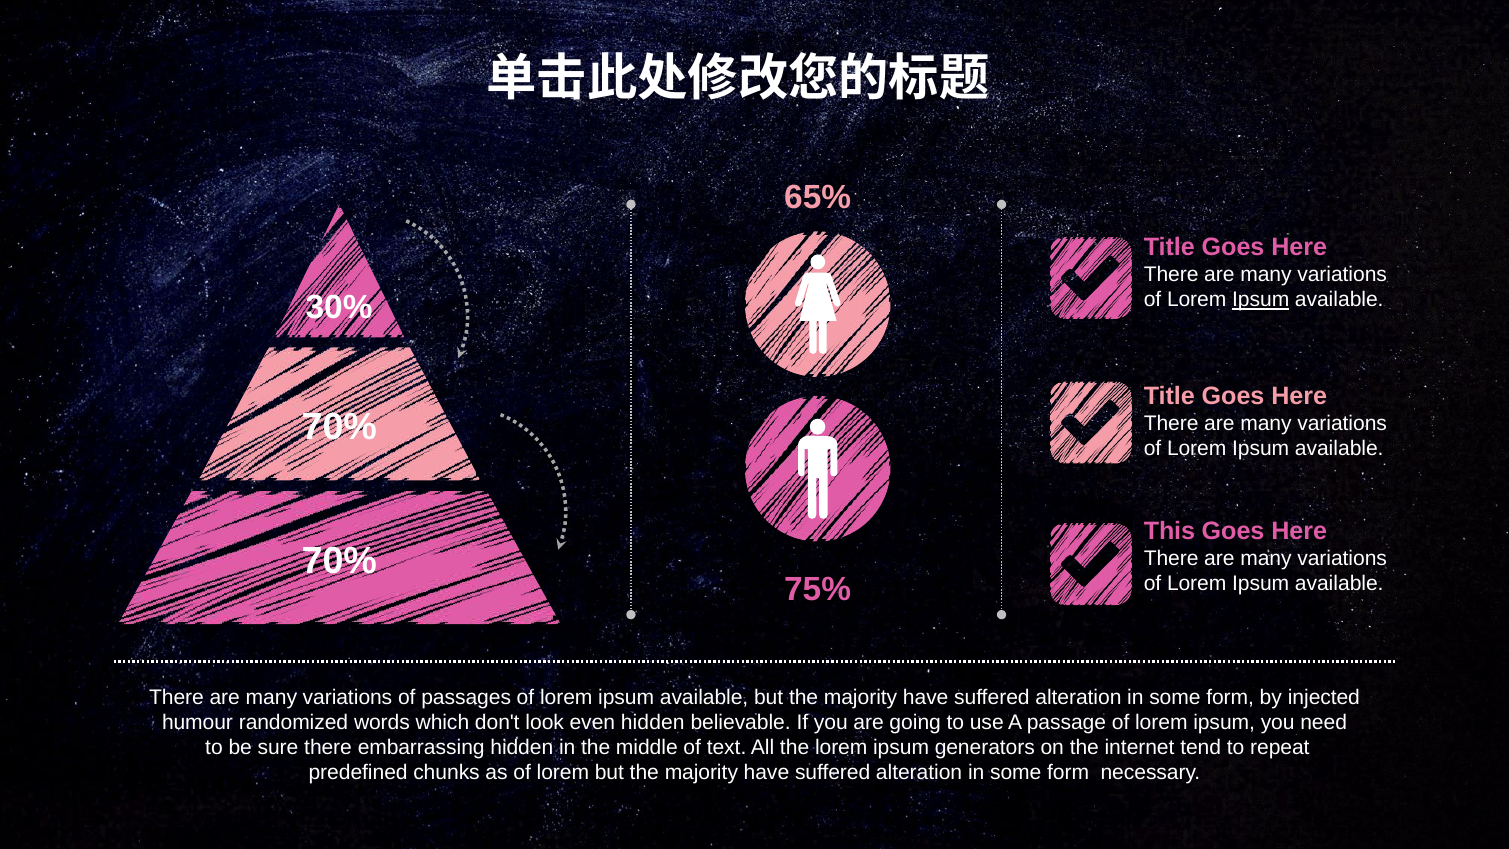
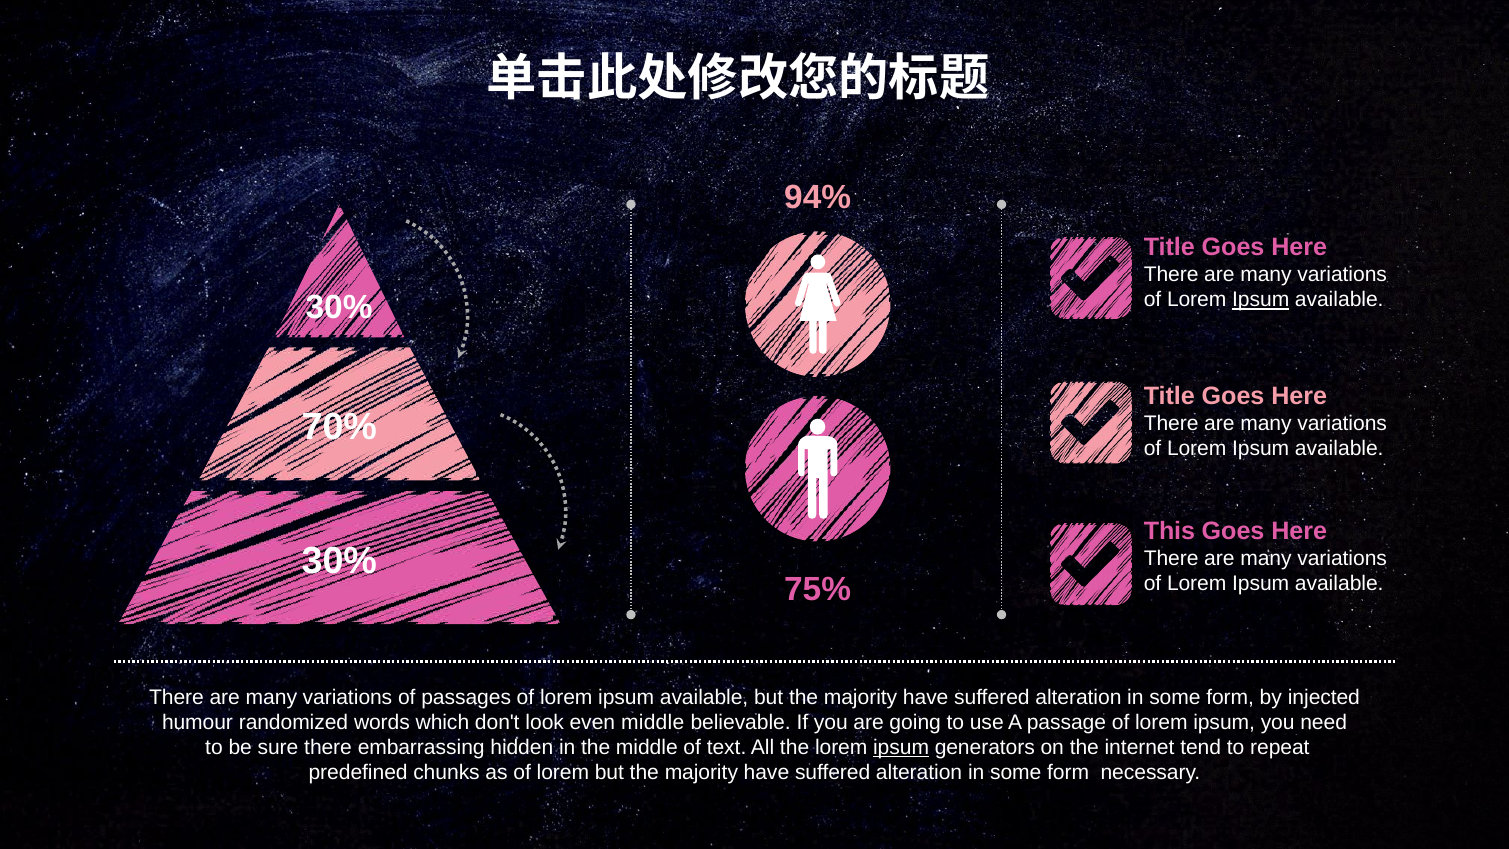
65%: 65% -> 94%
70% at (339, 561): 70% -> 30%
even hidden: hidden -> middle
ipsum at (901, 747) underline: none -> present
